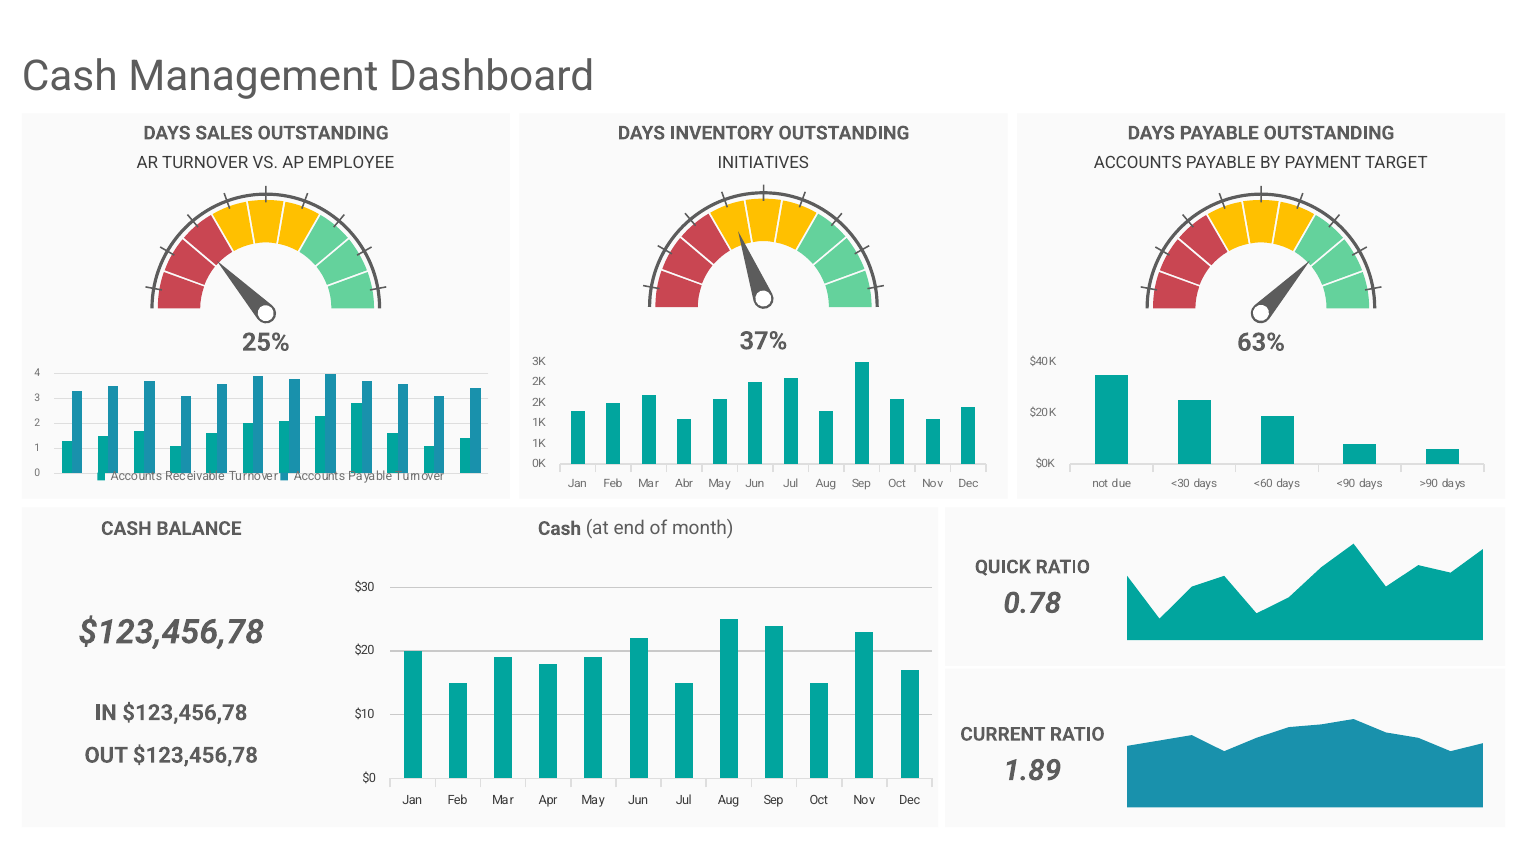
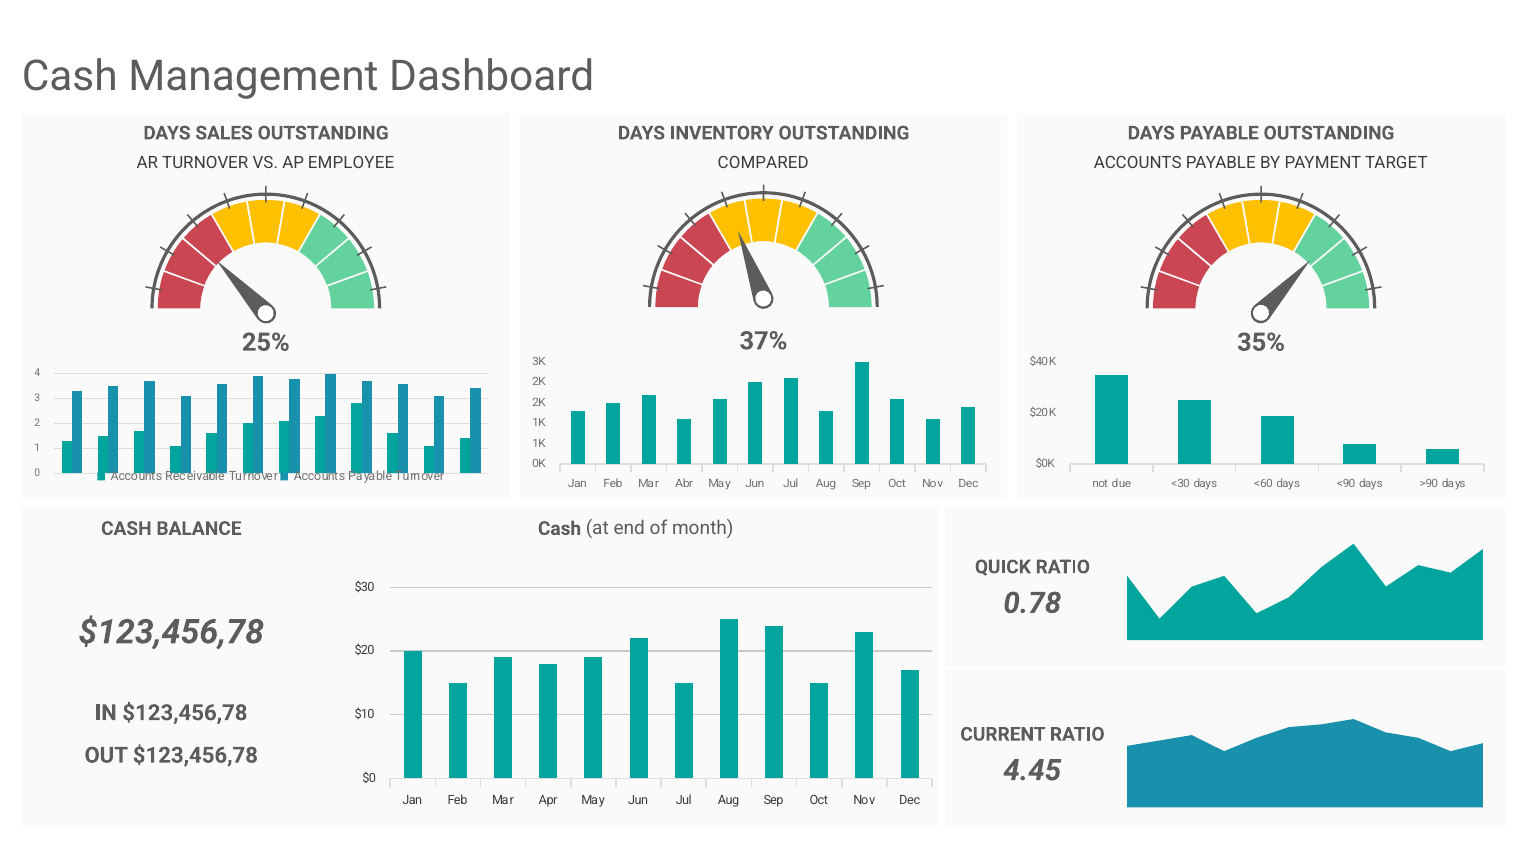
INITIATIVES: INITIATIVES -> COMPARED
63%: 63% -> 35%
1.89: 1.89 -> 4.45
